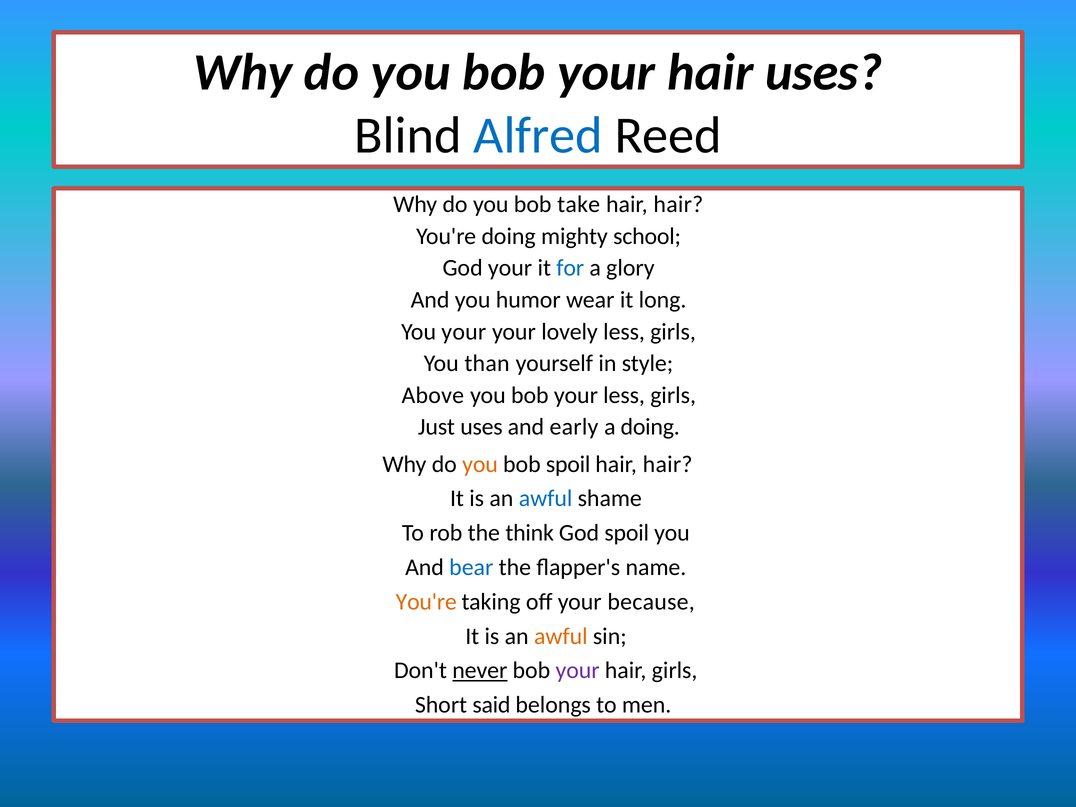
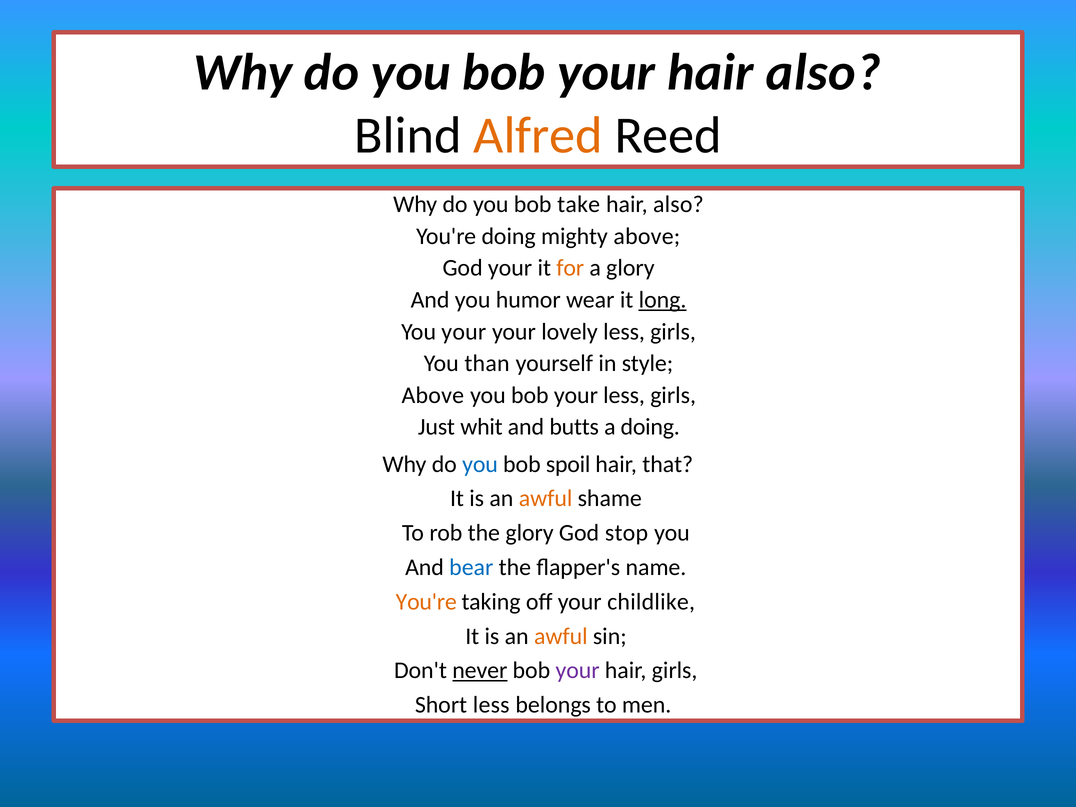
your hair uses: uses -> also
Alfred colour: blue -> orange
hair at (678, 204): hair -> also
mighty school: school -> above
for colour: blue -> orange
long underline: none -> present
Just uses: uses -> whit
early: early -> butts
you at (480, 464) colour: orange -> blue
hair at (668, 464): hair -> that
awful at (546, 499) colour: blue -> orange
the think: think -> glory
God spoil: spoil -> stop
because: because -> childlike
Short said: said -> less
